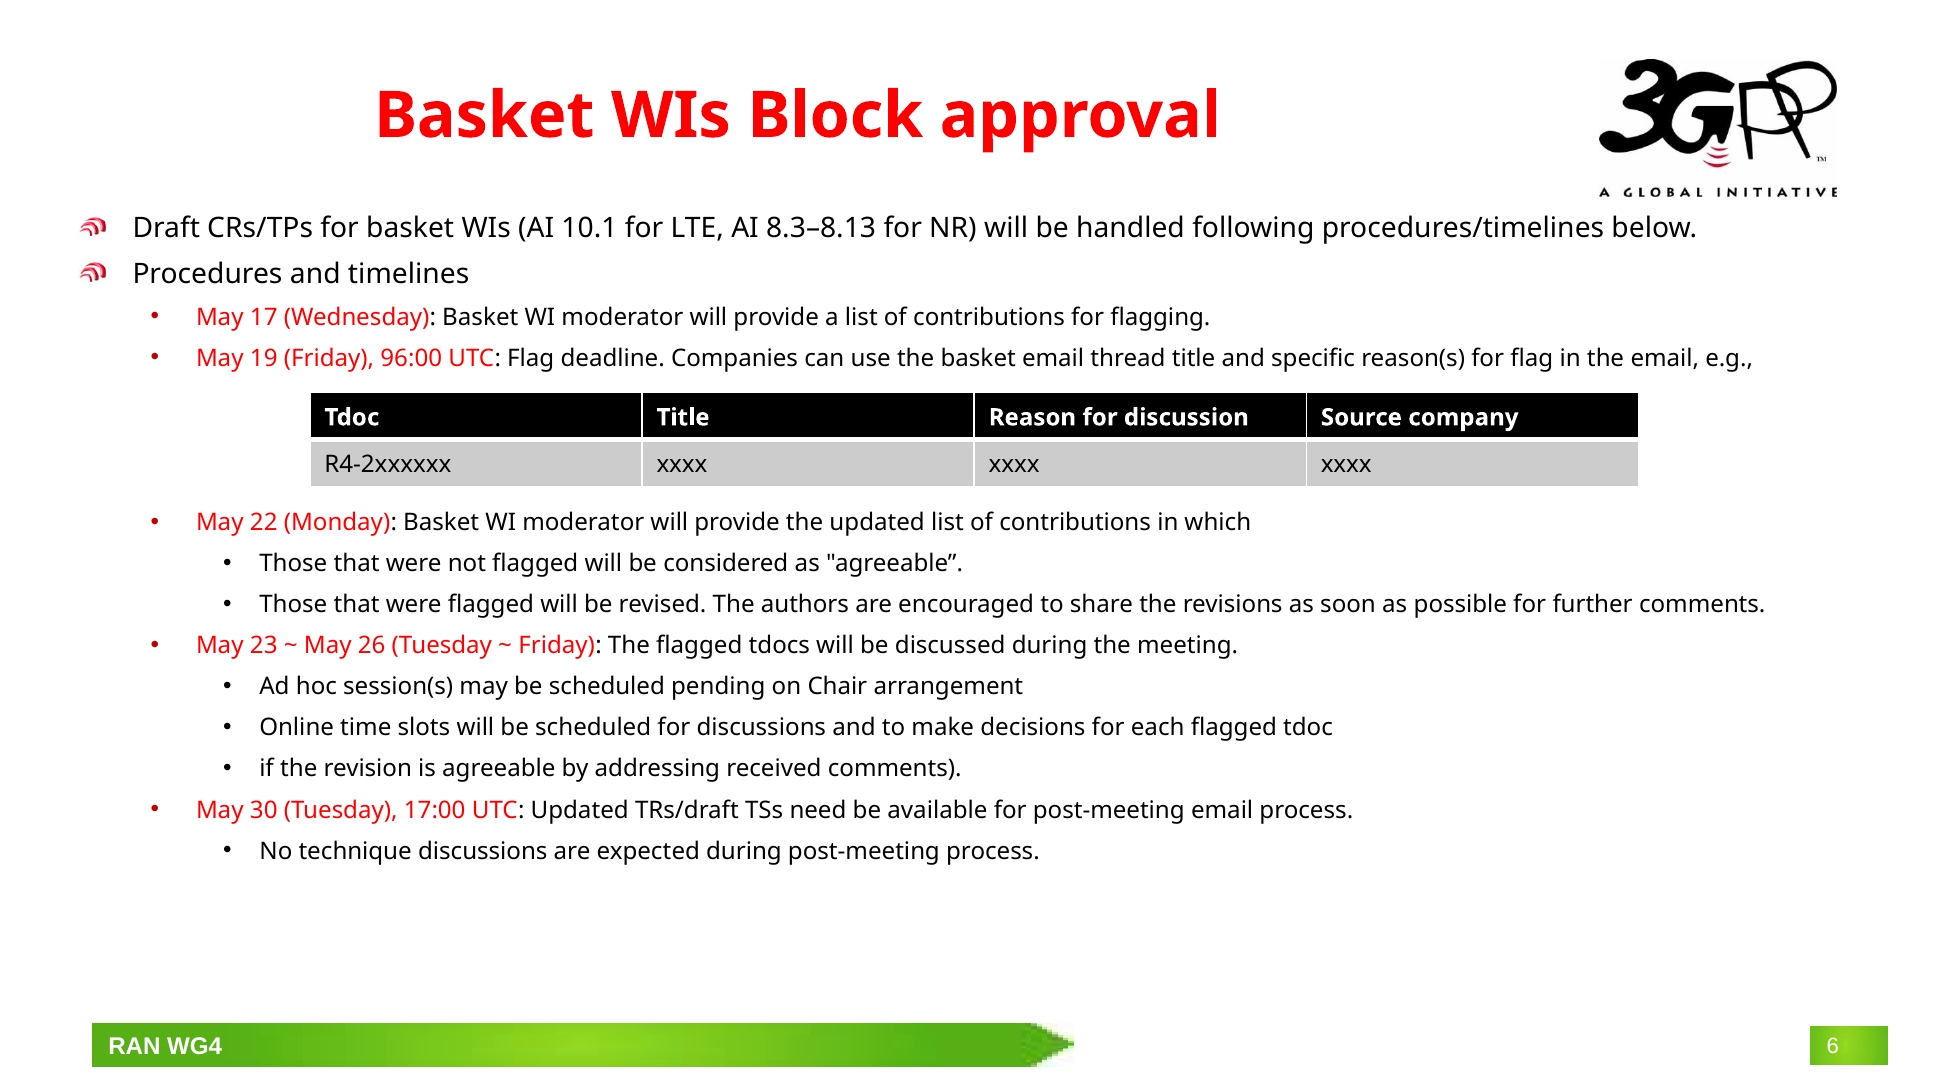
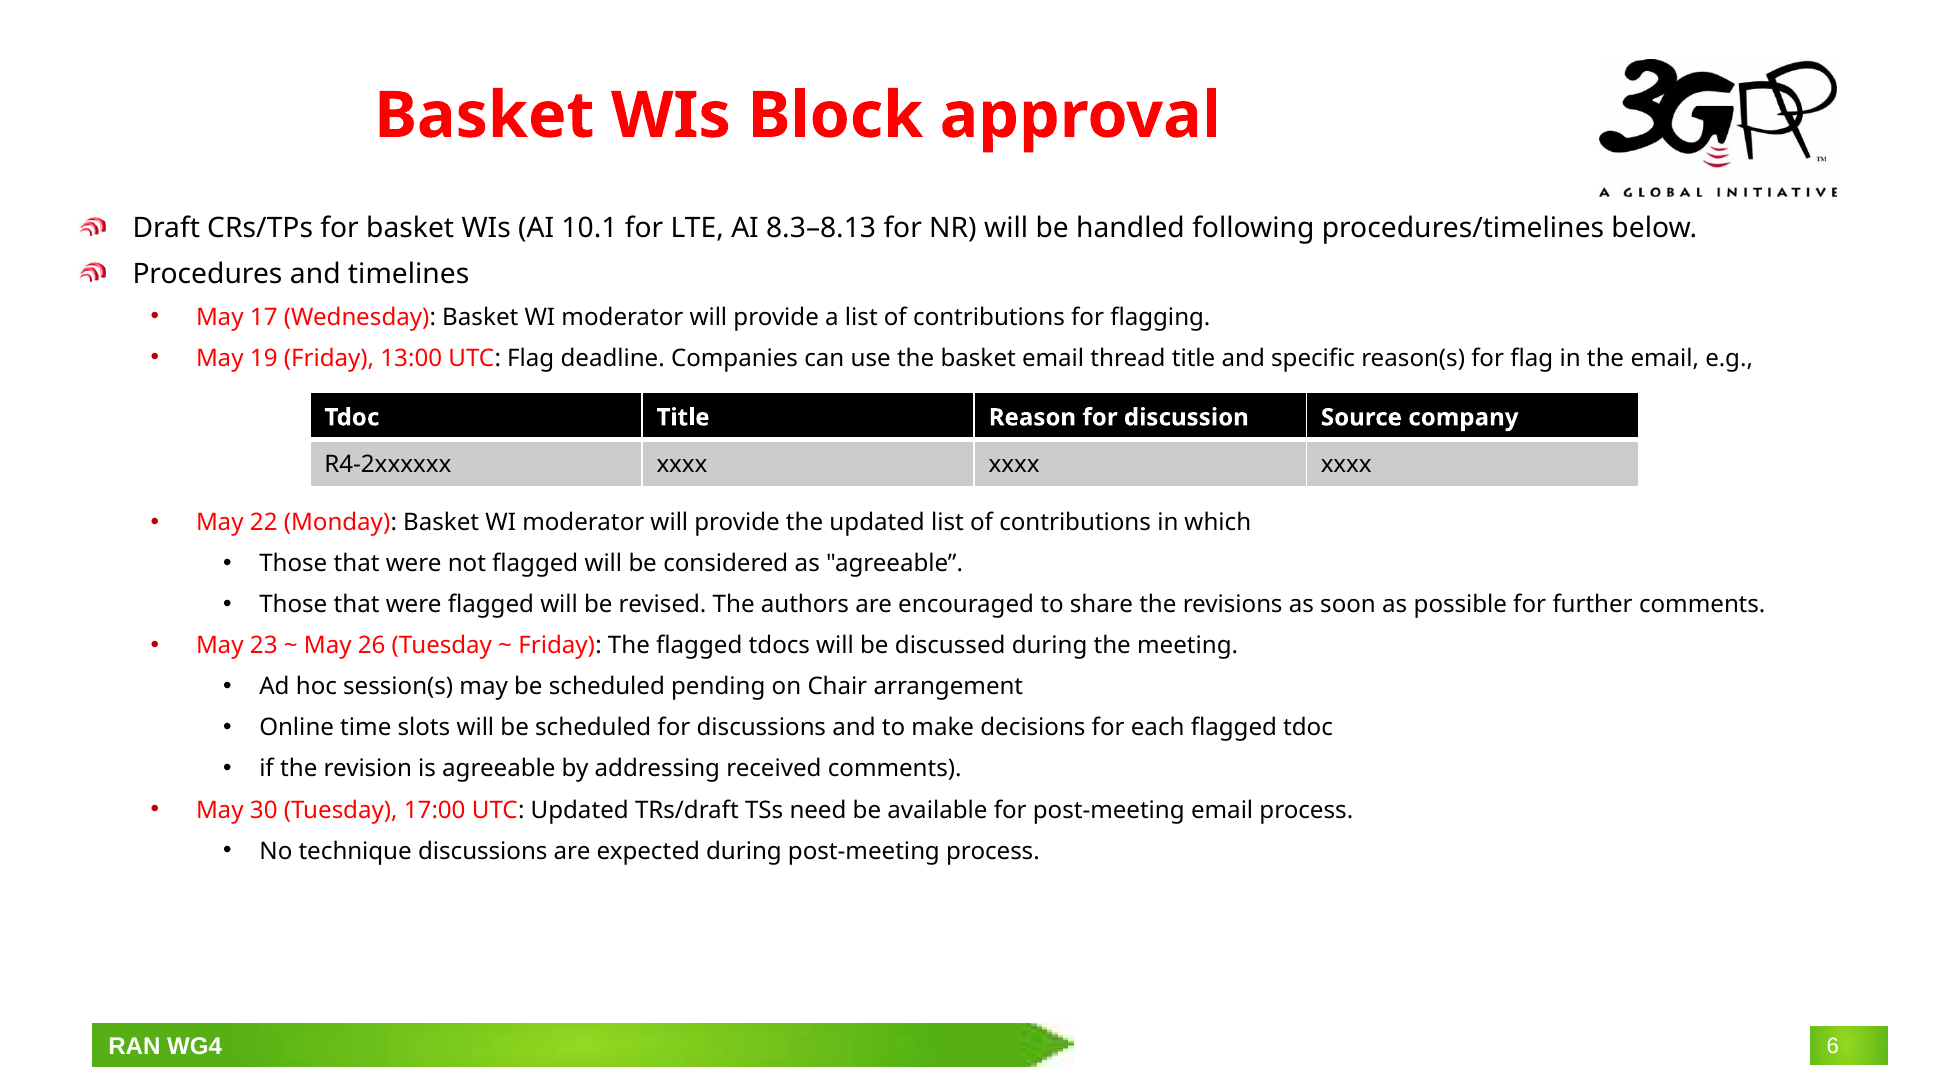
96:00: 96:00 -> 13:00
